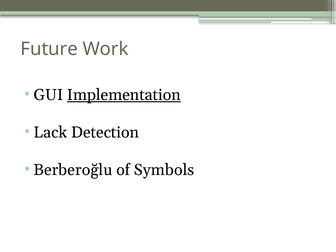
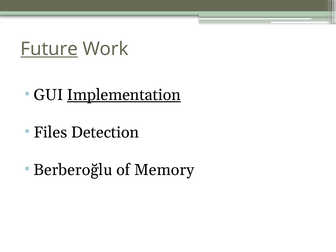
Future underline: none -> present
Lack: Lack -> Files
Symbols: Symbols -> Memory
